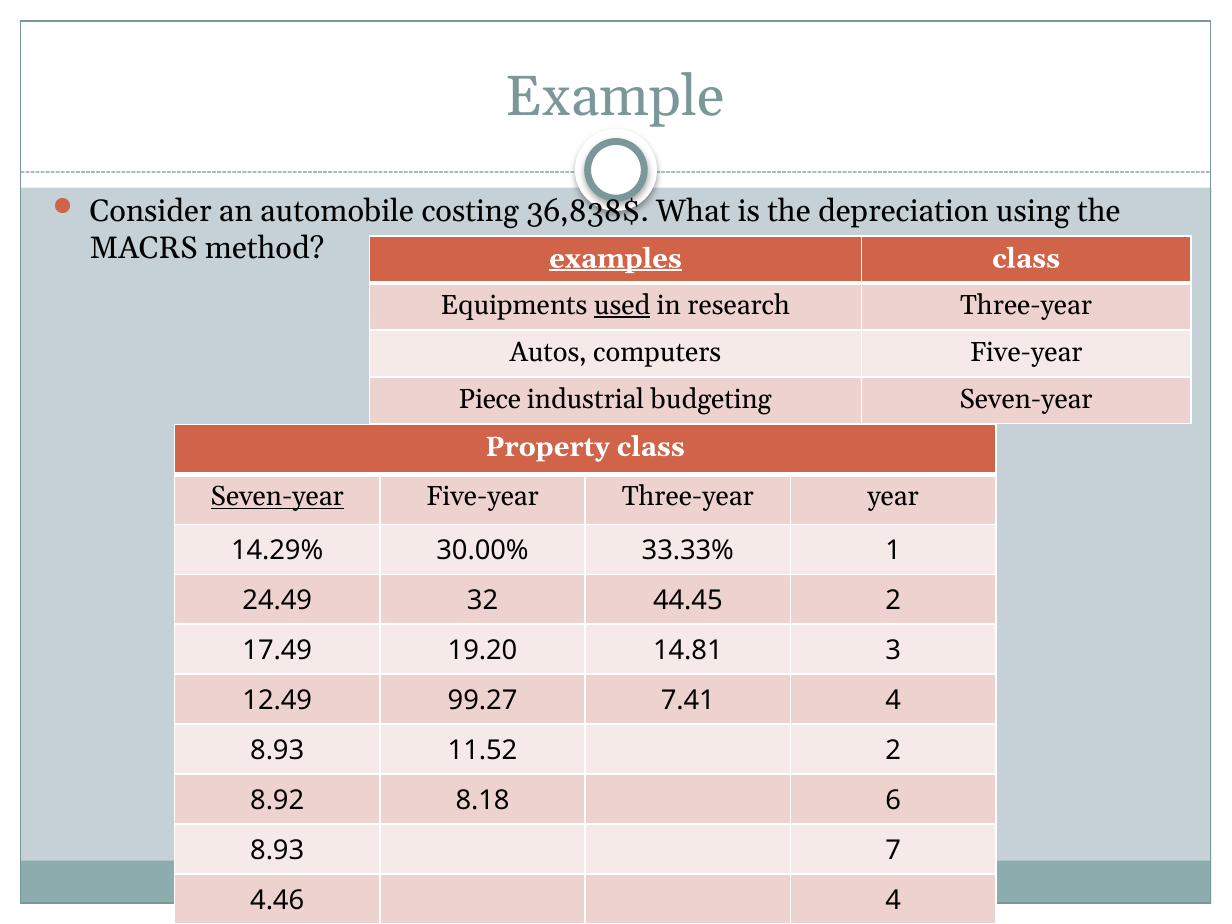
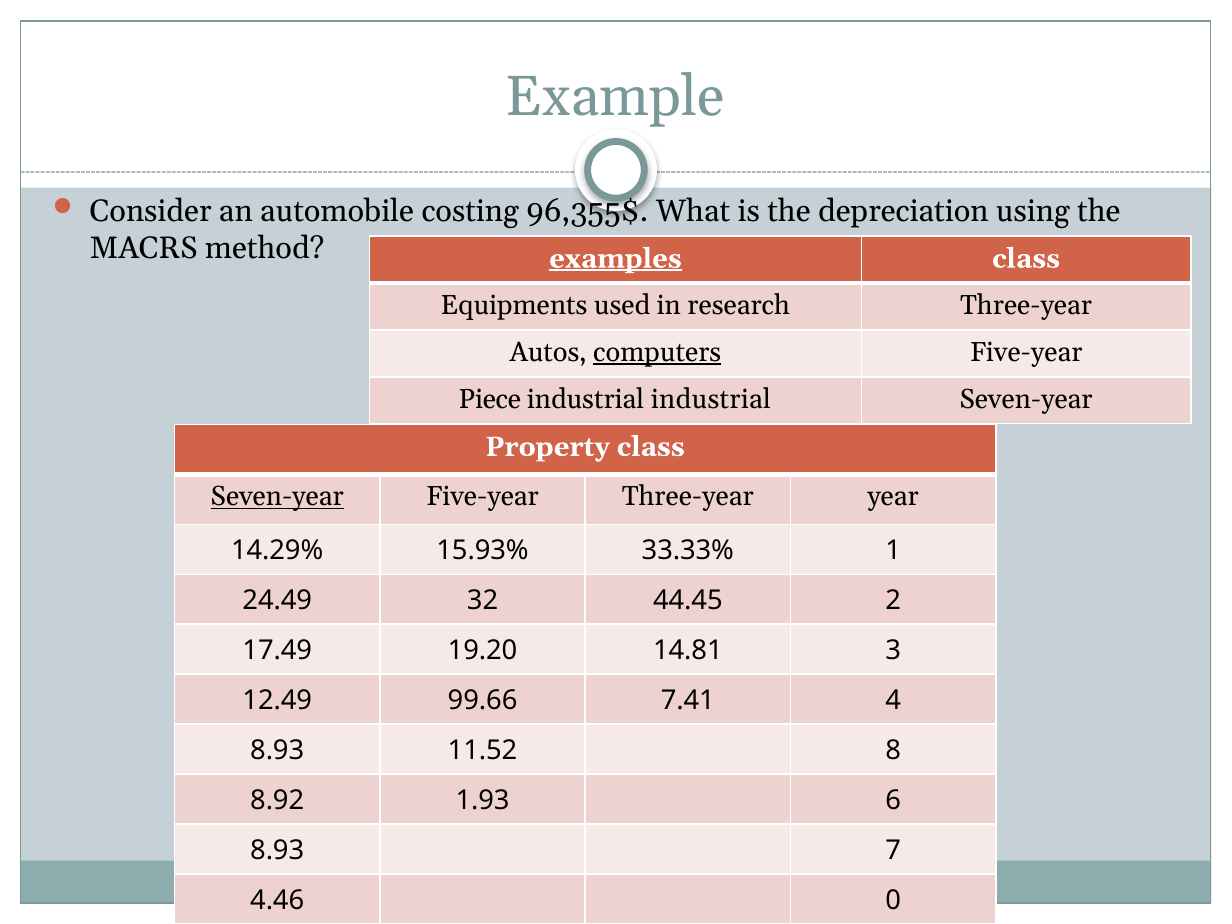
36,838$: 36,838$ -> 96,355$
used underline: present -> none
computers underline: none -> present
industrial budgeting: budgeting -> industrial
30.00%: 30.00% -> 15.93%
99.27: 99.27 -> 99.66
11.52 2: 2 -> 8
8.18: 8.18 -> 1.93
4.46 4: 4 -> 0
